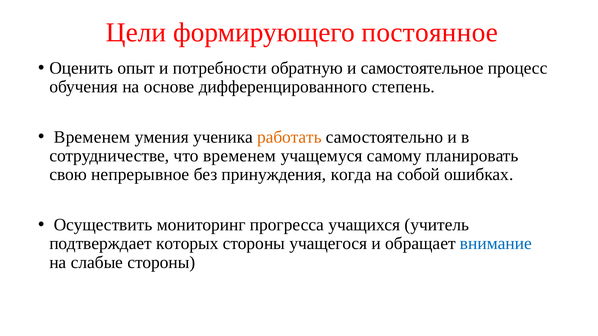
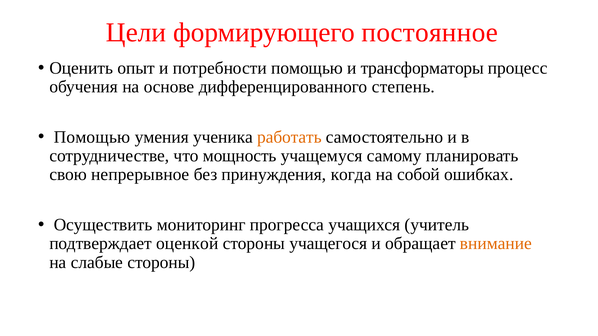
потребности обратную: обратную -> помощью
самостоятельное: самостоятельное -> трансформаторы
Временем at (92, 137): Временем -> Помощью
что временем: временем -> мощность
которых: которых -> оценкой
внимание colour: blue -> orange
